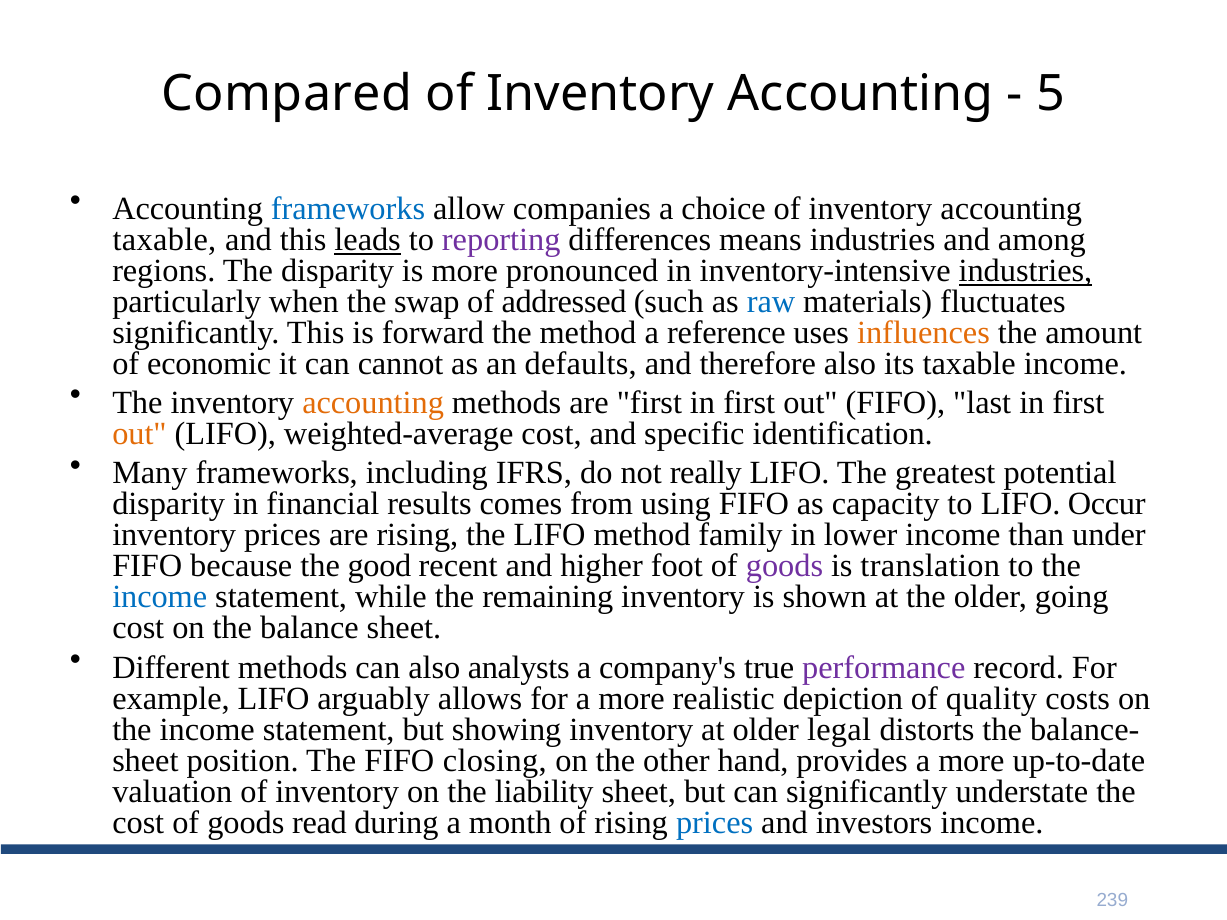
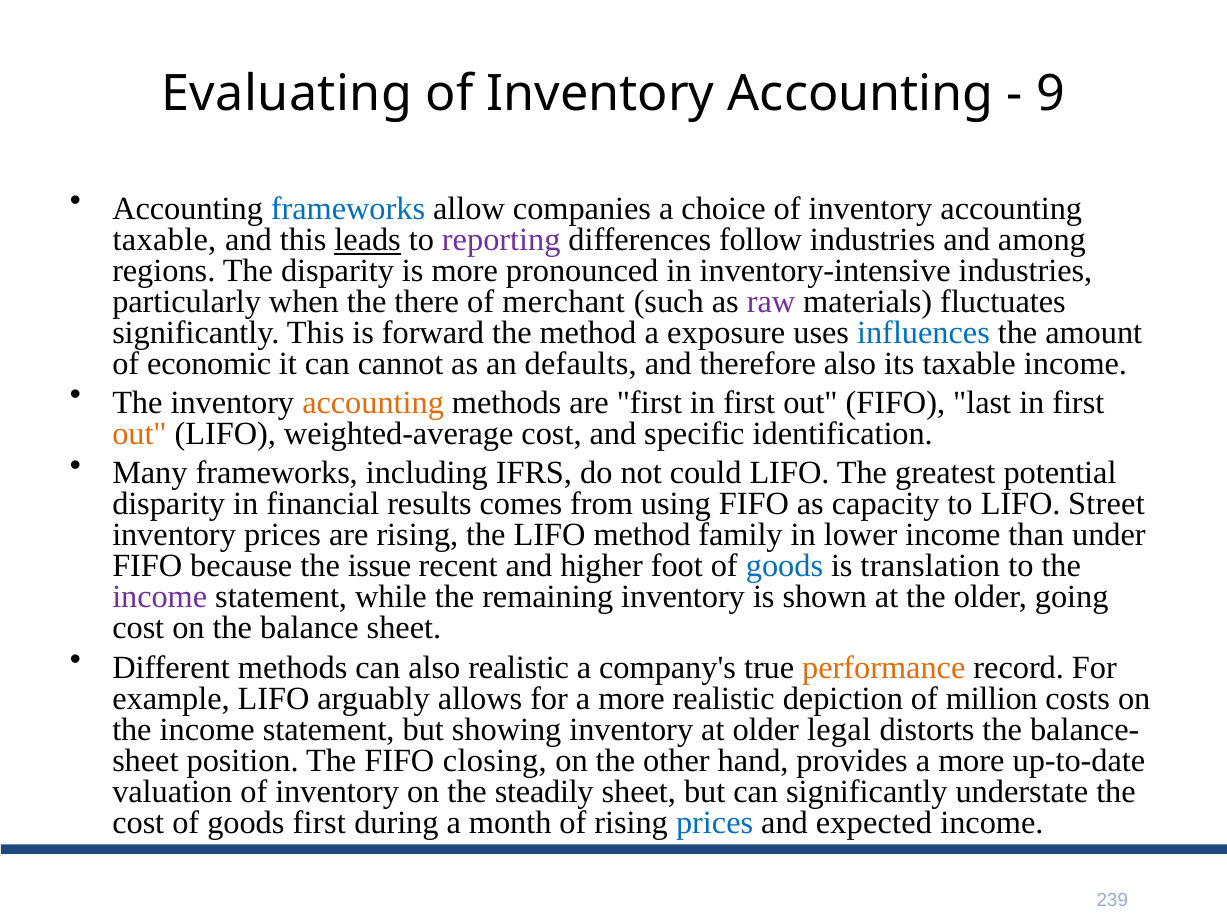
Compared: Compared -> Evaluating
5: 5 -> 9
means: means -> follow
industries at (1025, 271) underline: present -> none
swap: swap -> there
addressed: addressed -> merchant
raw colour: blue -> purple
reference: reference -> exposure
influences colour: orange -> blue
really: really -> could
Occur: Occur -> Street
good: good -> issue
goods at (784, 566) colour: purple -> blue
income at (160, 597) colour: blue -> purple
also analysts: analysts -> realistic
performance colour: purple -> orange
quality: quality -> million
liability: liability -> steadily
goods read: read -> first
investors: investors -> expected
